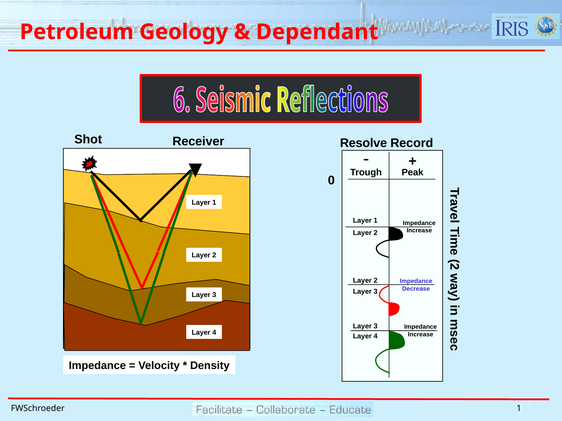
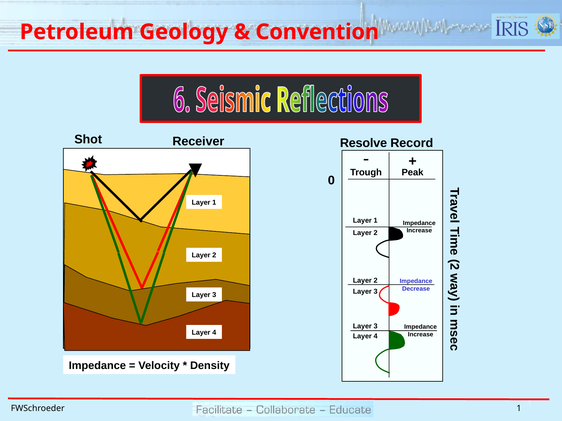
Dependant: Dependant -> Convention
